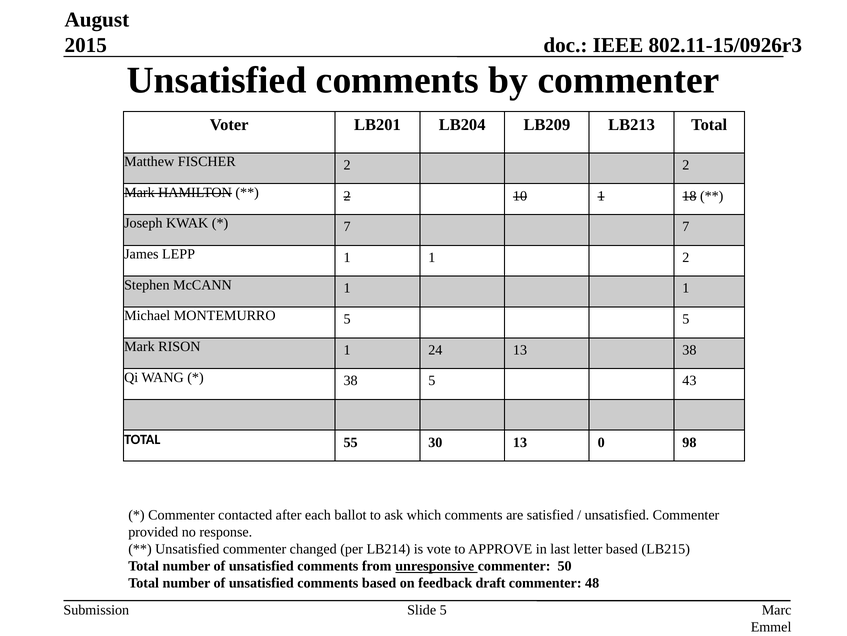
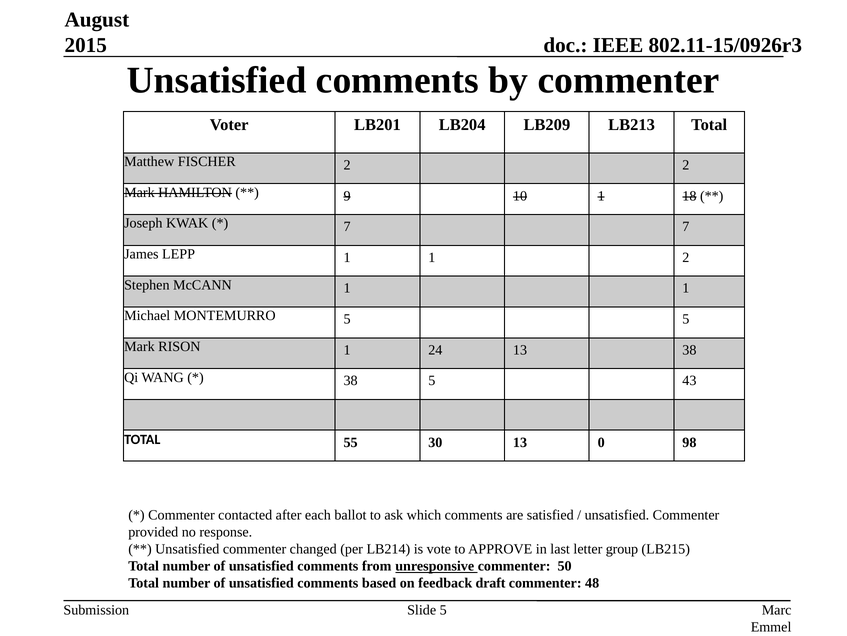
2 at (347, 196): 2 -> 9
letter based: based -> group
